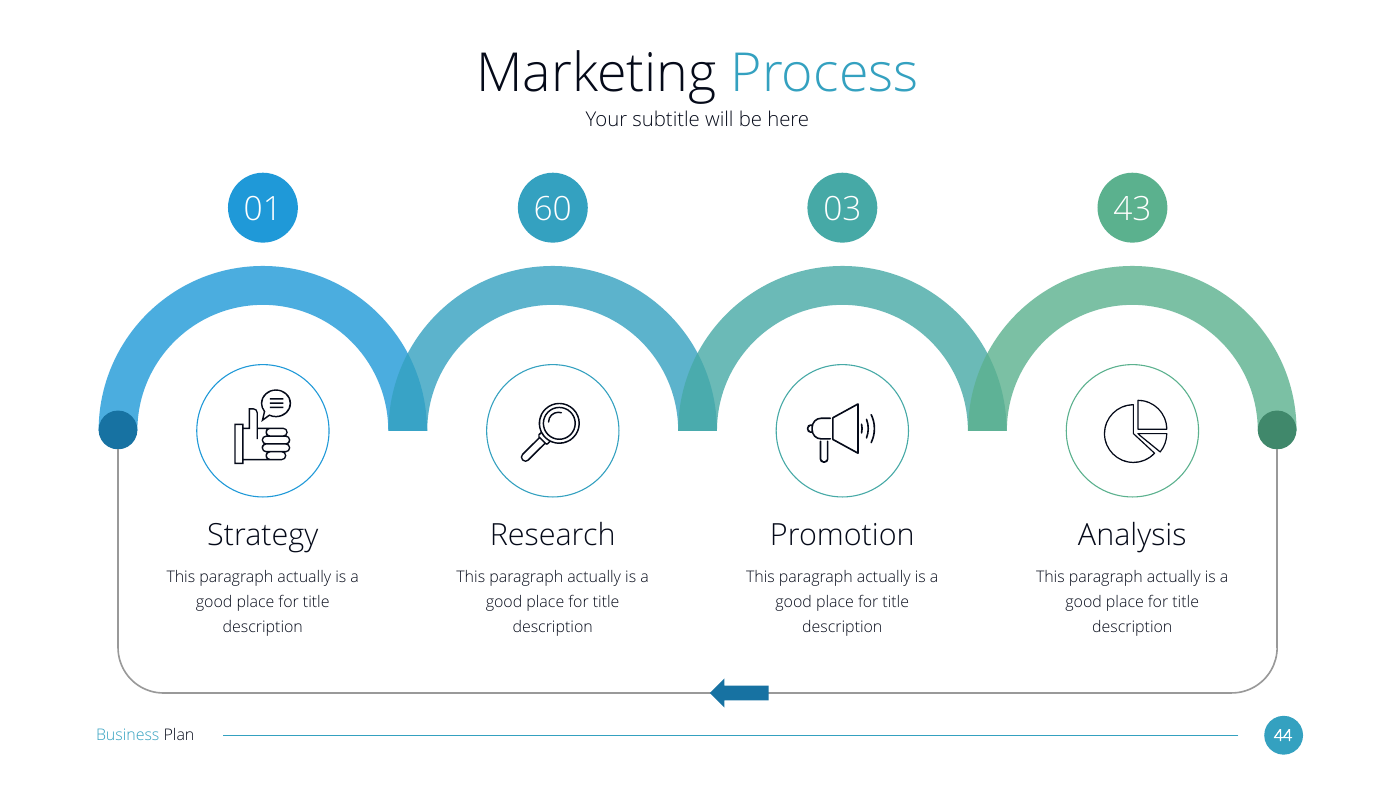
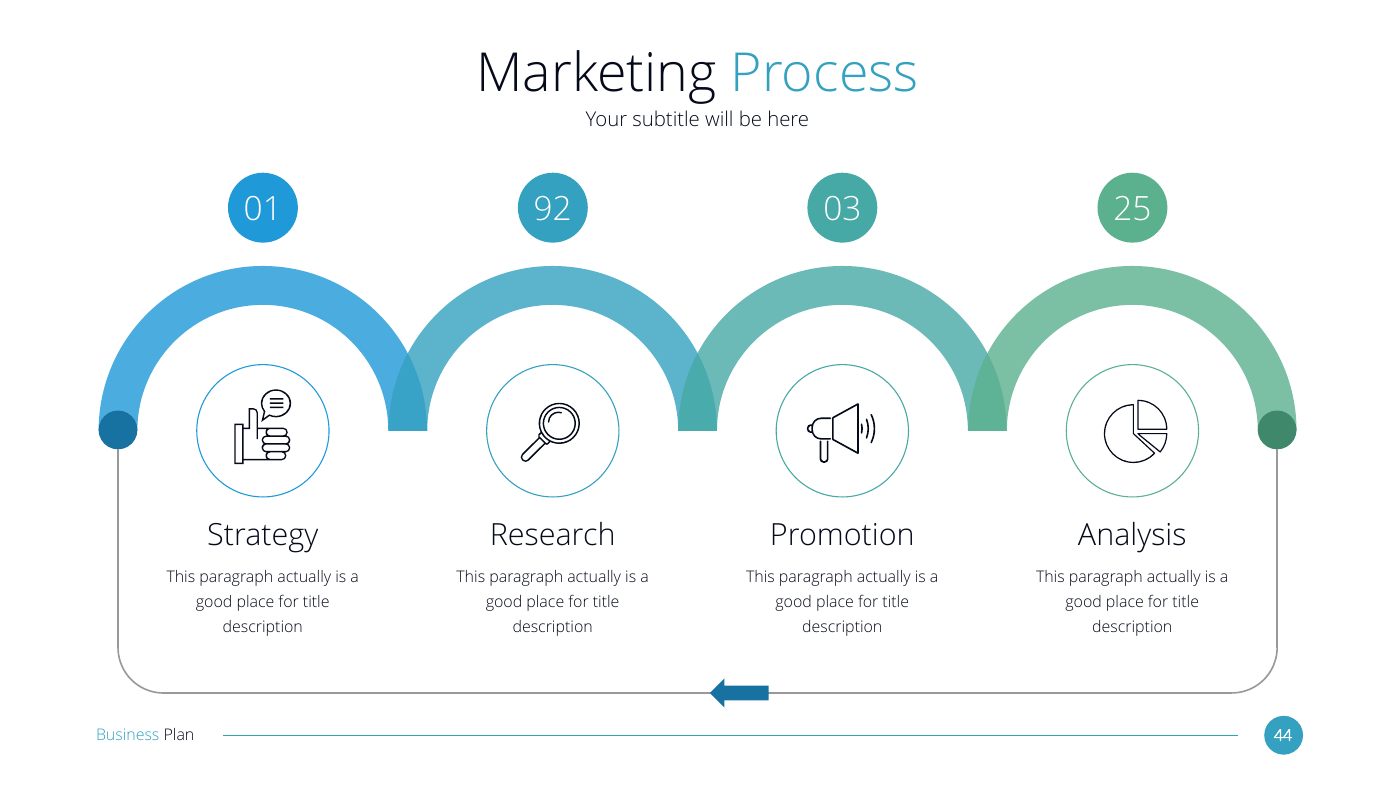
60: 60 -> 92
43: 43 -> 25
